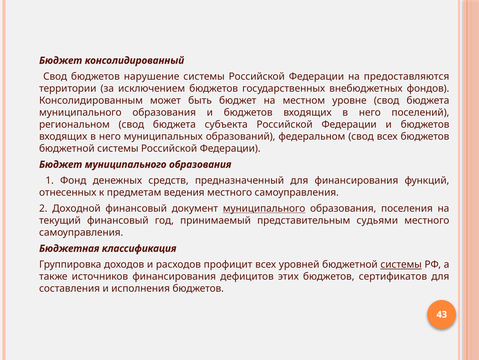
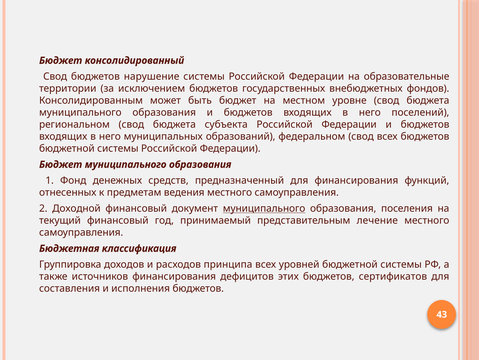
предоставляются: предоставляются -> образовательные
судьями: судьями -> лечение
профицит: профицит -> принципа
системы at (401, 264) underline: present -> none
